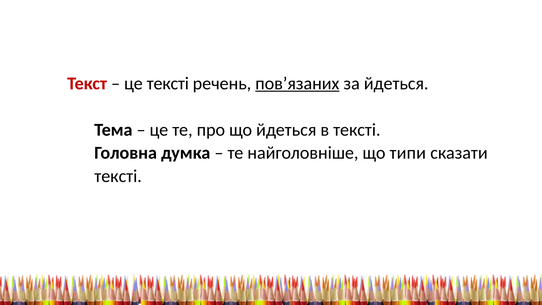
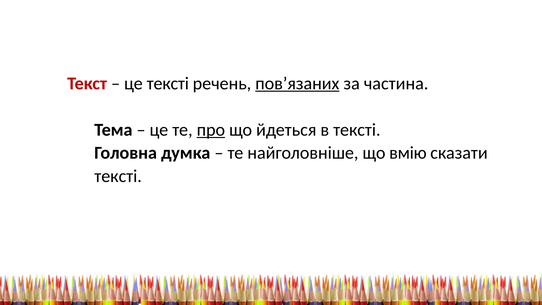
за йдеться: йдеться -> частина
про underline: none -> present
типи: типи -> вмію
